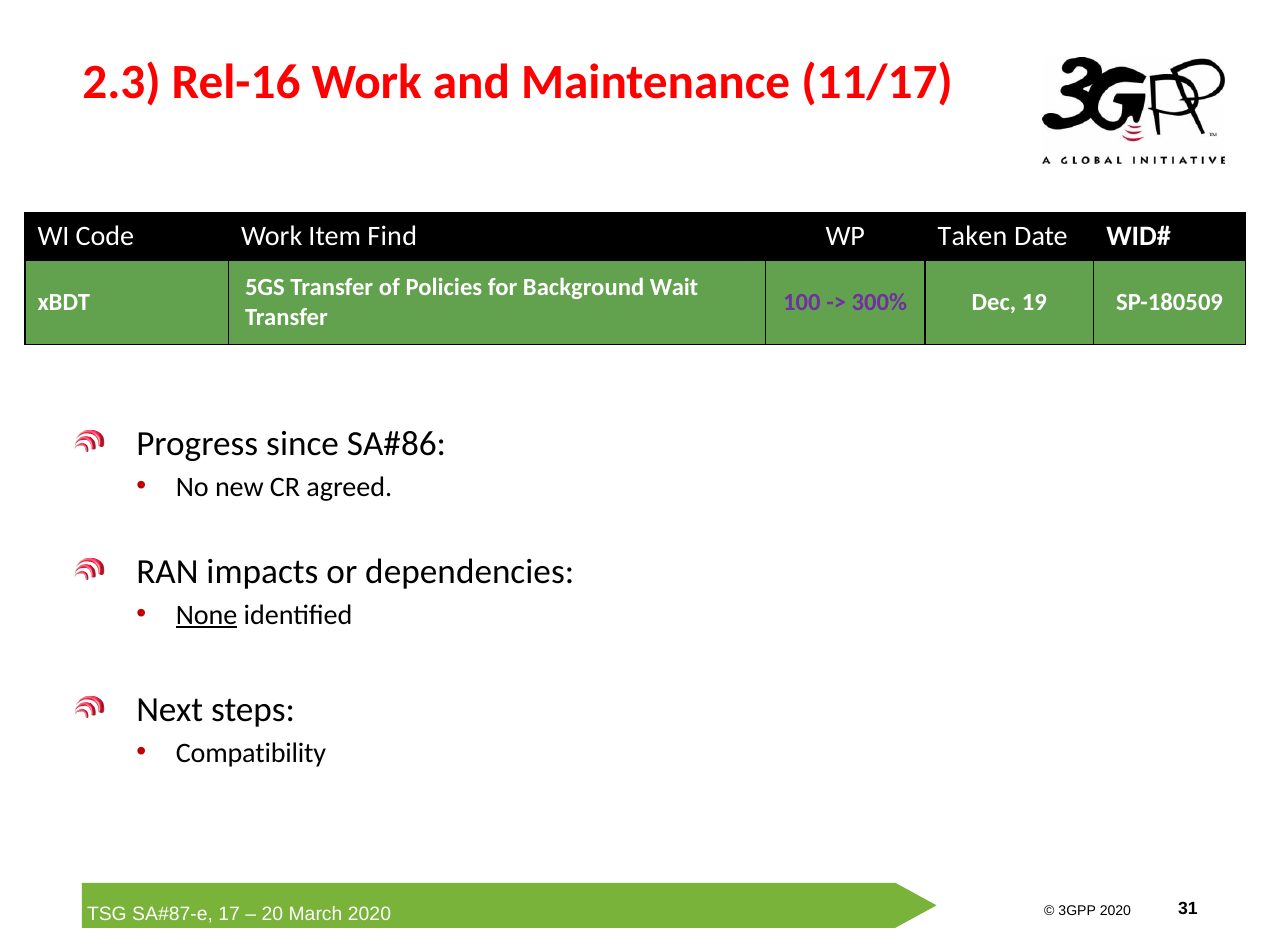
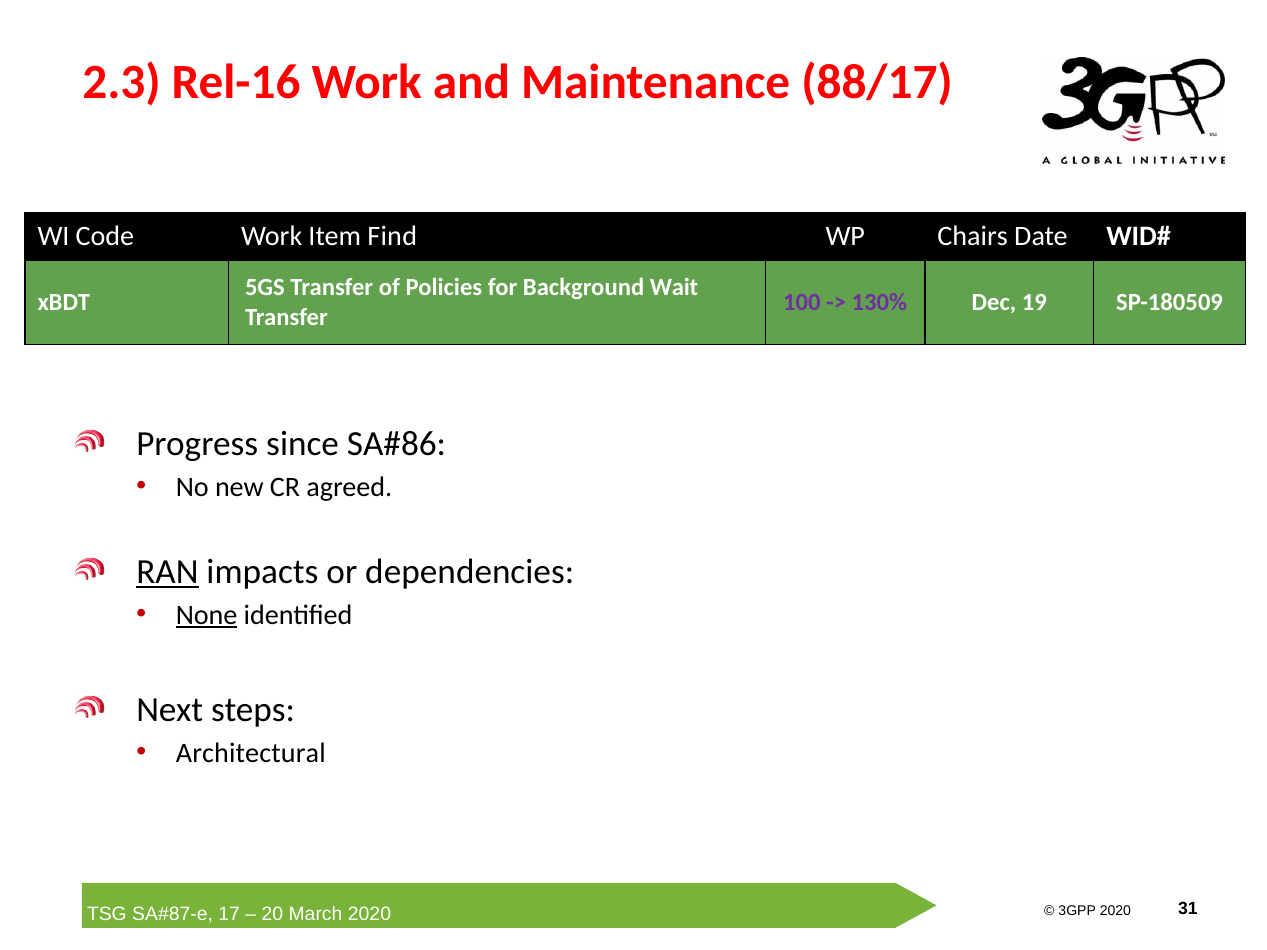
11/17: 11/17 -> 88/17
Taken: Taken -> Chairs
300%: 300% -> 130%
RAN underline: none -> present
Compatibility: Compatibility -> Architectural
